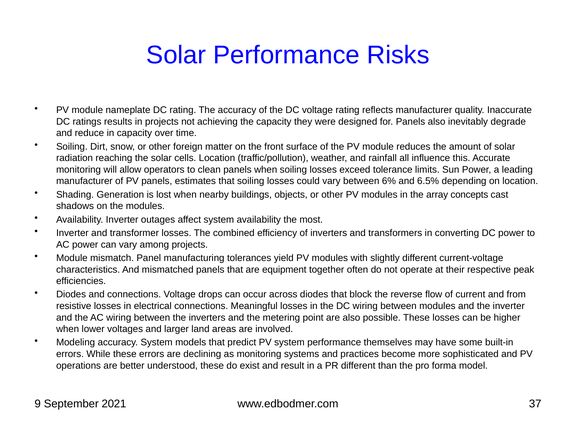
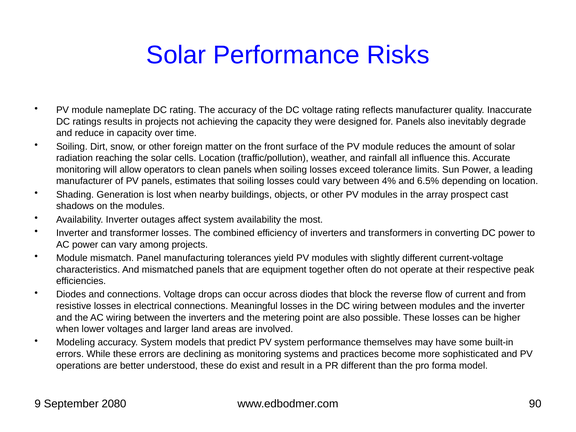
6%: 6% -> 4%
concepts: concepts -> prospect
2021: 2021 -> 2080
37: 37 -> 90
